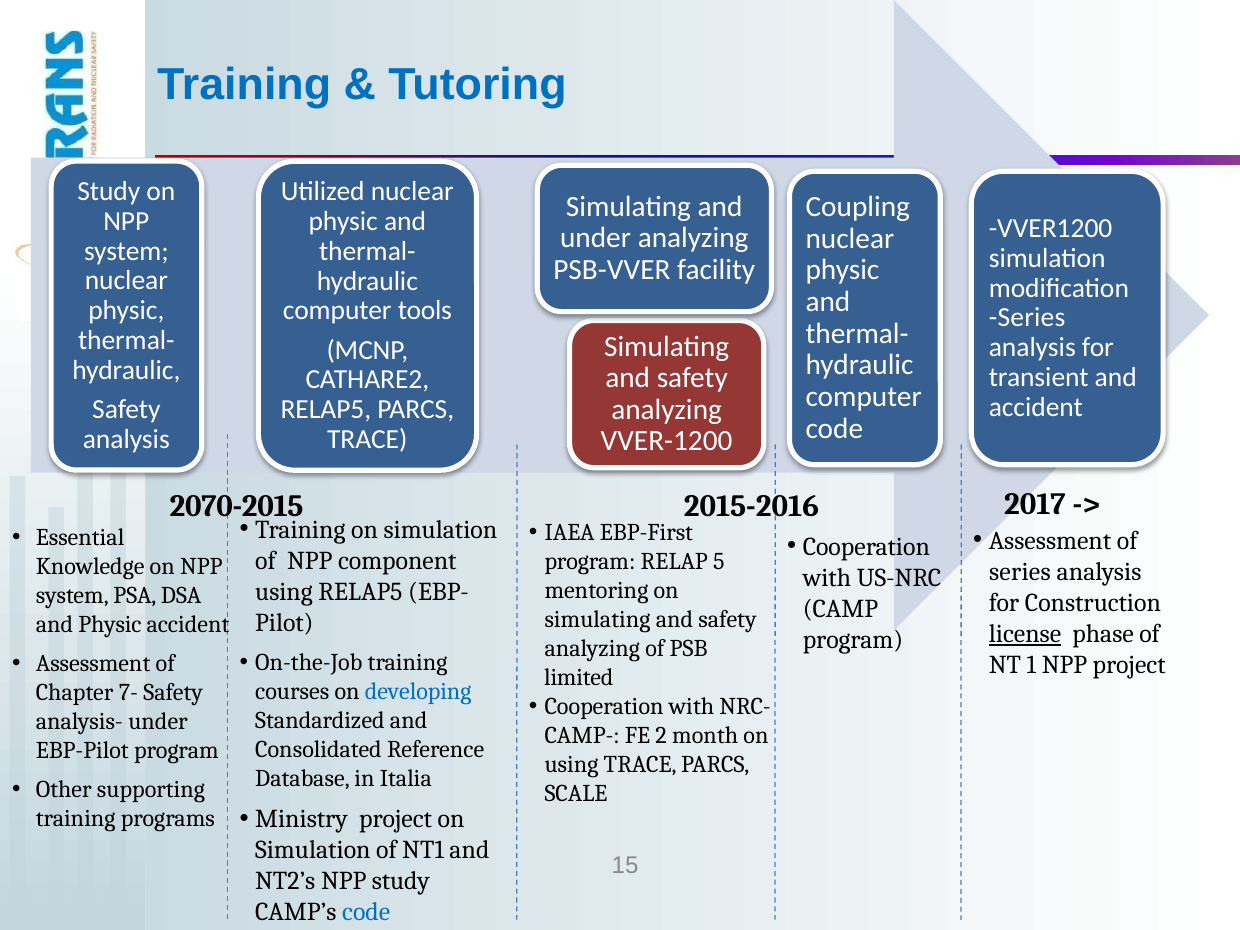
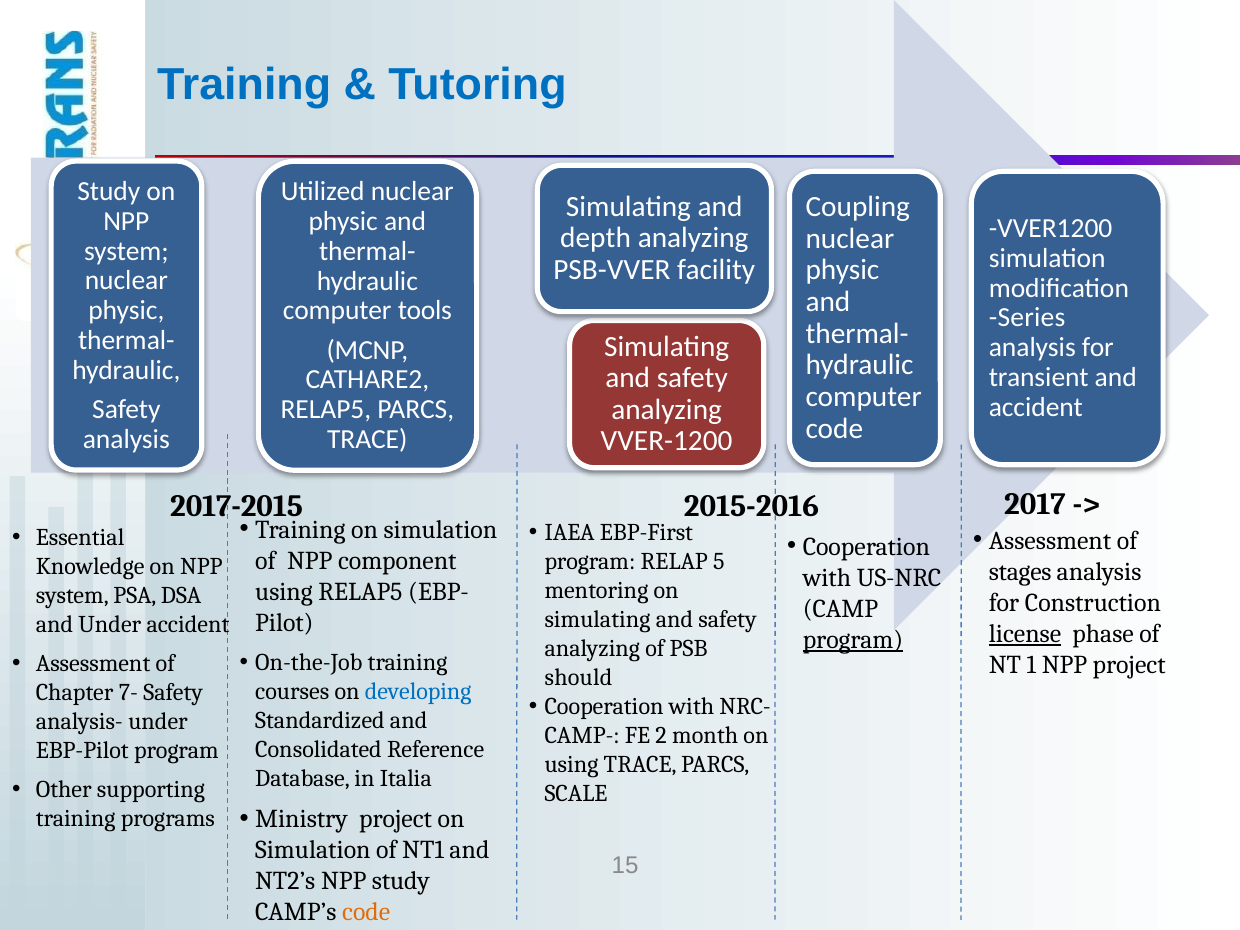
under at (596, 238): under -> depth
2070-2015: 2070-2015 -> 2017-2015
series at (1020, 572): series -> stages
and Physic: Physic -> Under
program at (853, 640) underline: none -> present
limited: limited -> should
code at (366, 912) colour: blue -> orange
